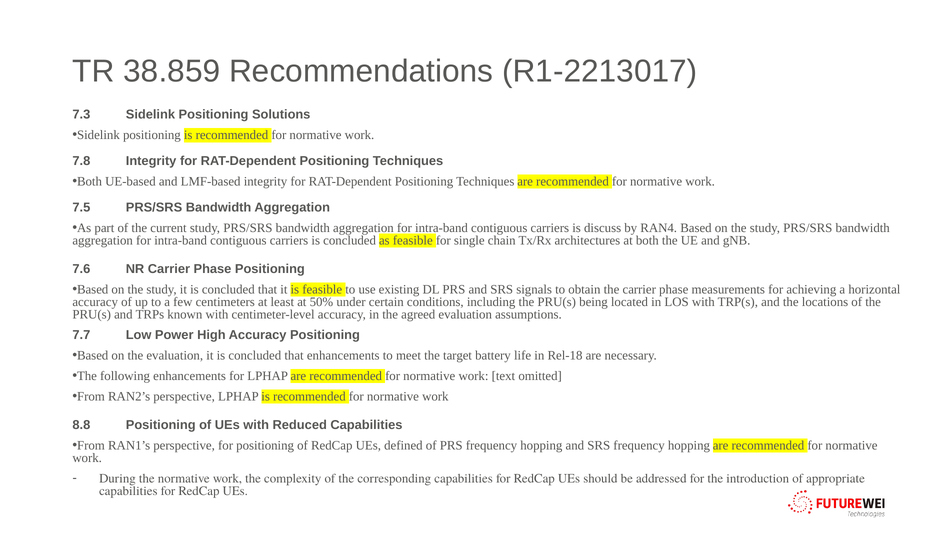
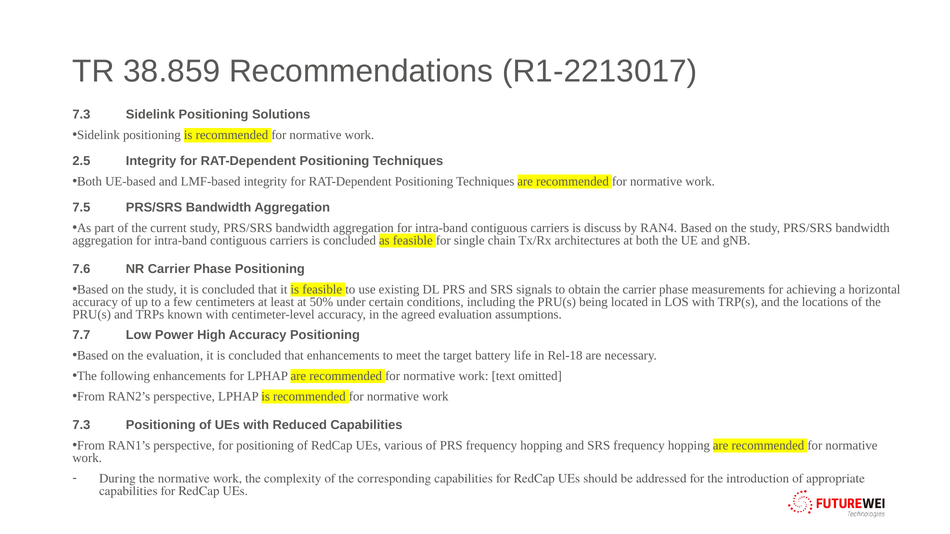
7.8: 7.8 -> 2.5
8.8 at (81, 425): 8.8 -> 7.3
defined: defined -> various
